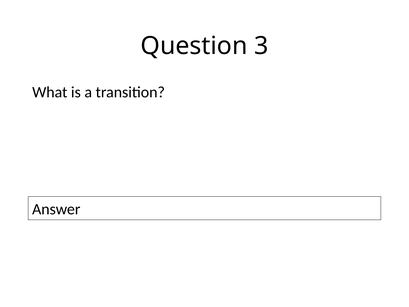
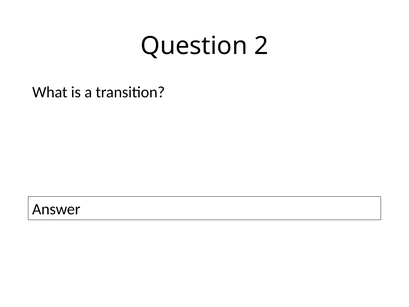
3: 3 -> 2
